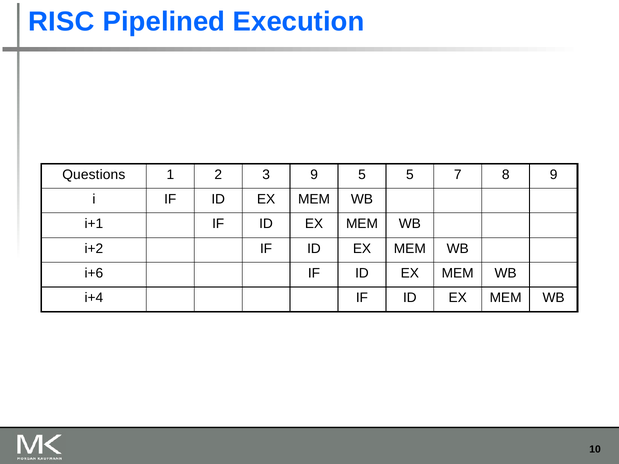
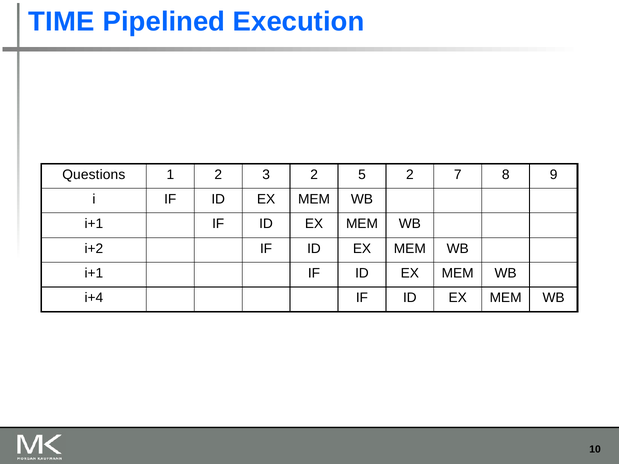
RISC: RISC -> TIME
3 9: 9 -> 2
5 5: 5 -> 2
i+6 at (94, 273): i+6 -> i+1
